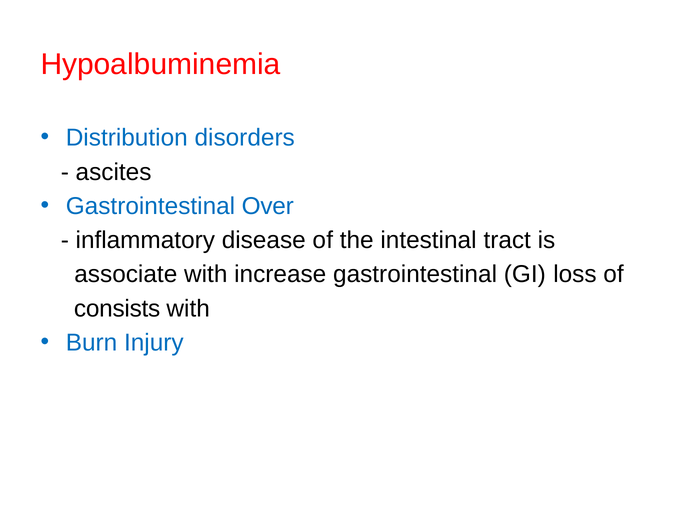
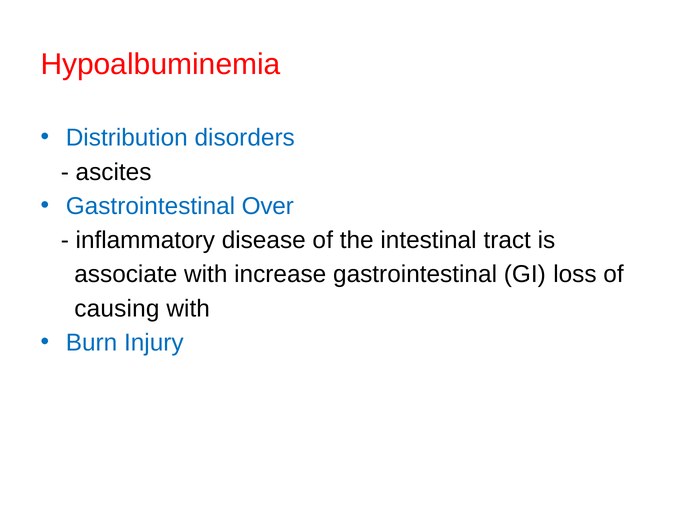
consists: consists -> causing
